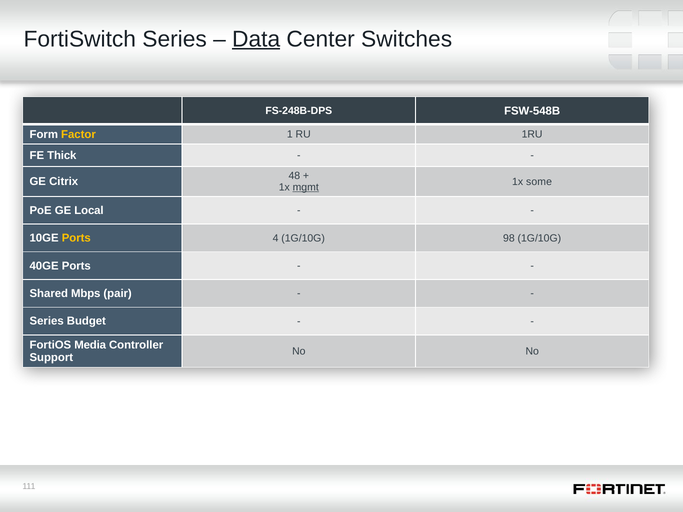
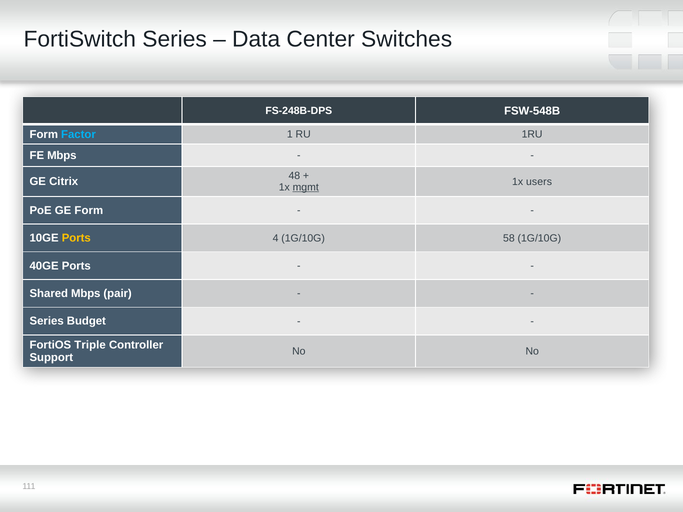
Data underline: present -> none
Factor colour: yellow -> light blue
FE Thick: Thick -> Mbps
some: some -> users
GE Local: Local -> Form
98: 98 -> 58
Media: Media -> Triple
